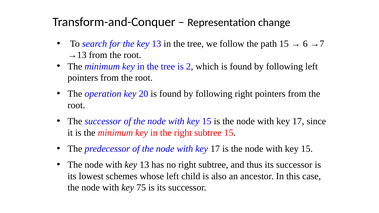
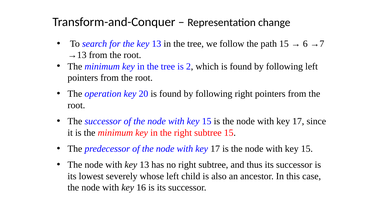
schemes: schemes -> severely
75: 75 -> 16
